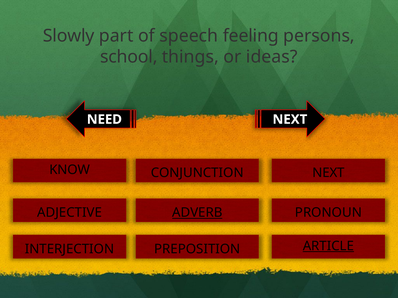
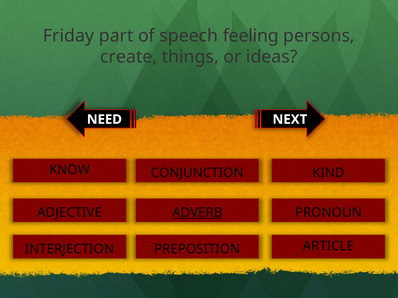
Slowly: Slowly -> Friday
school: school -> create
NEXT at (328, 173): NEXT -> KIND
ARTICLE underline: present -> none
